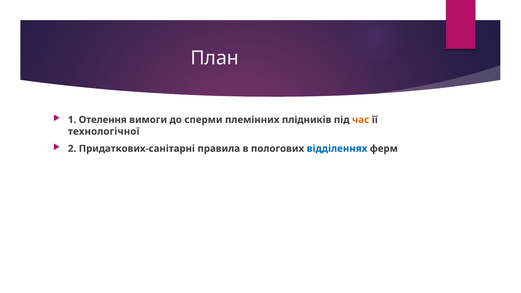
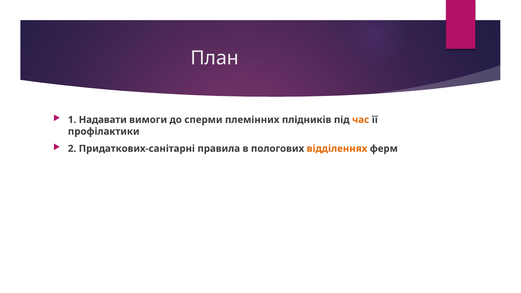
Отелення: Отелення -> Надавати
технологічної: технологічної -> профілактики
відділеннях colour: blue -> orange
